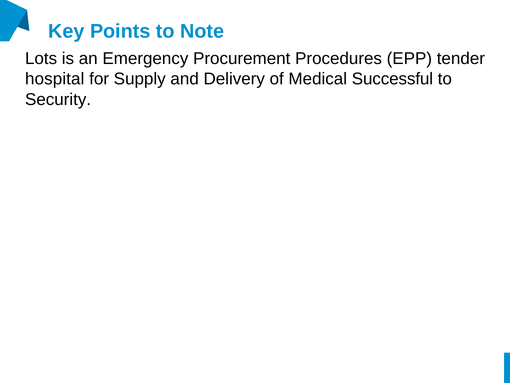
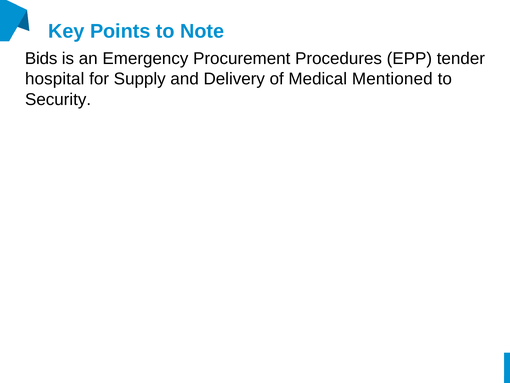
Lots: Lots -> Bids
Successful: Successful -> Mentioned
